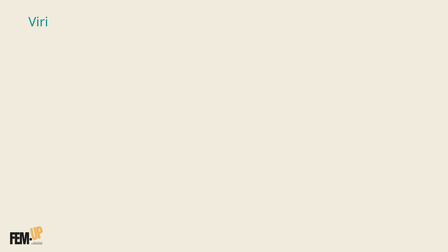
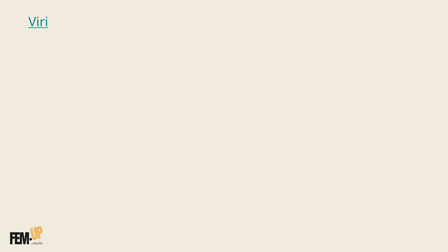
Viri underline: none -> present
